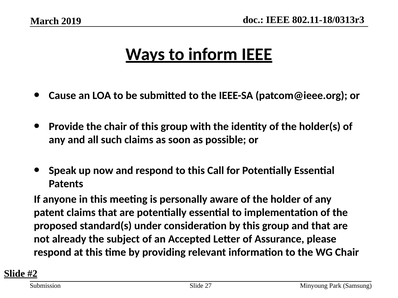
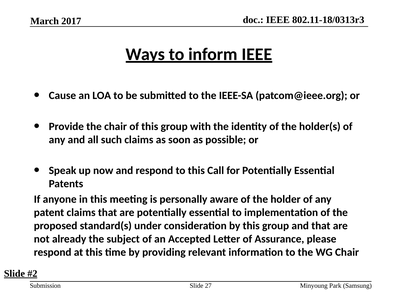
2019: 2019 -> 2017
